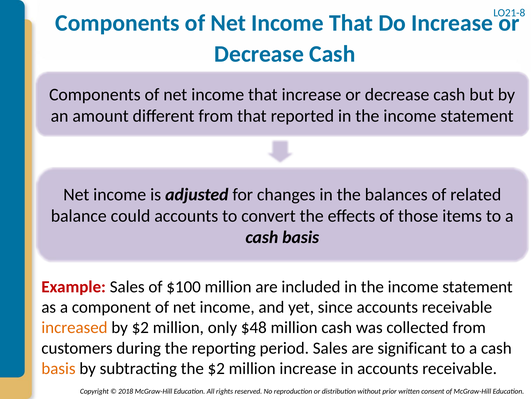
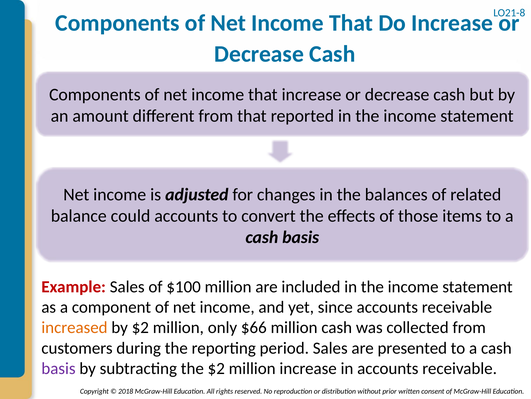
$48: $48 -> $66
significant: significant -> presented
basis at (58, 368) colour: orange -> purple
